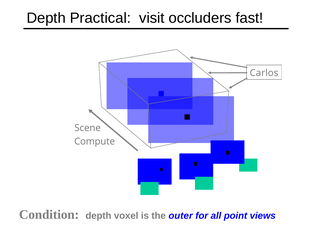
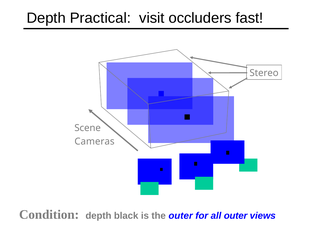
Carlos: Carlos -> Stereo
Compute: Compute -> Cameras
voxel: voxel -> black
all point: point -> outer
